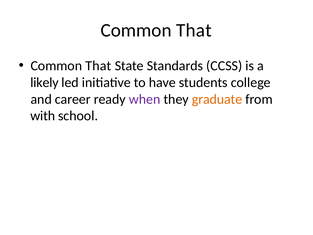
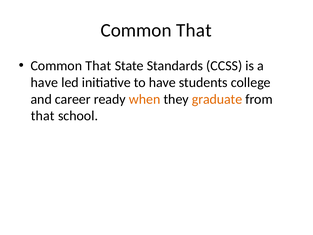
likely at (44, 82): likely -> have
when colour: purple -> orange
with at (43, 116): with -> that
